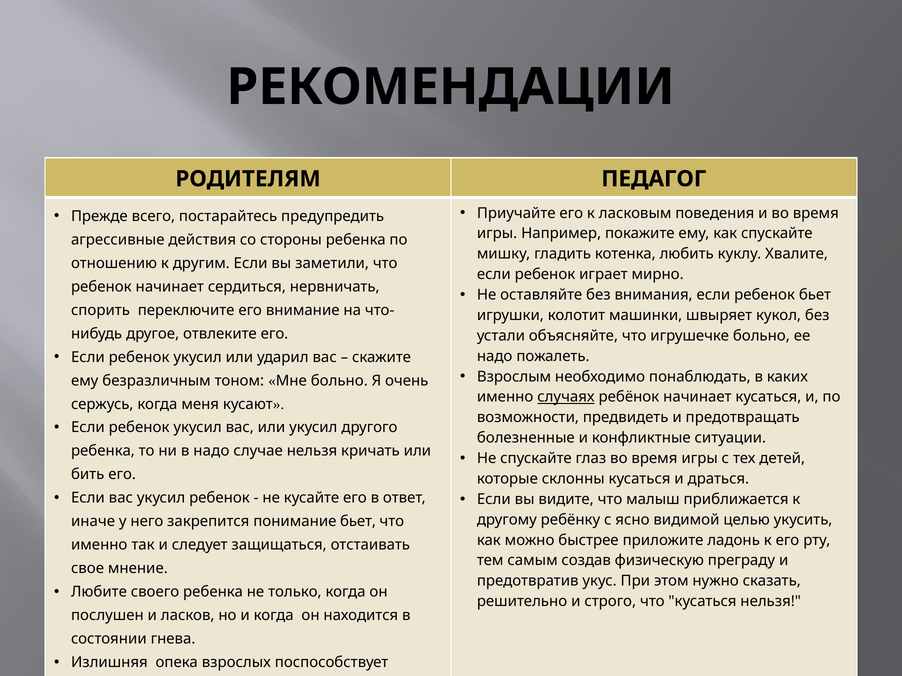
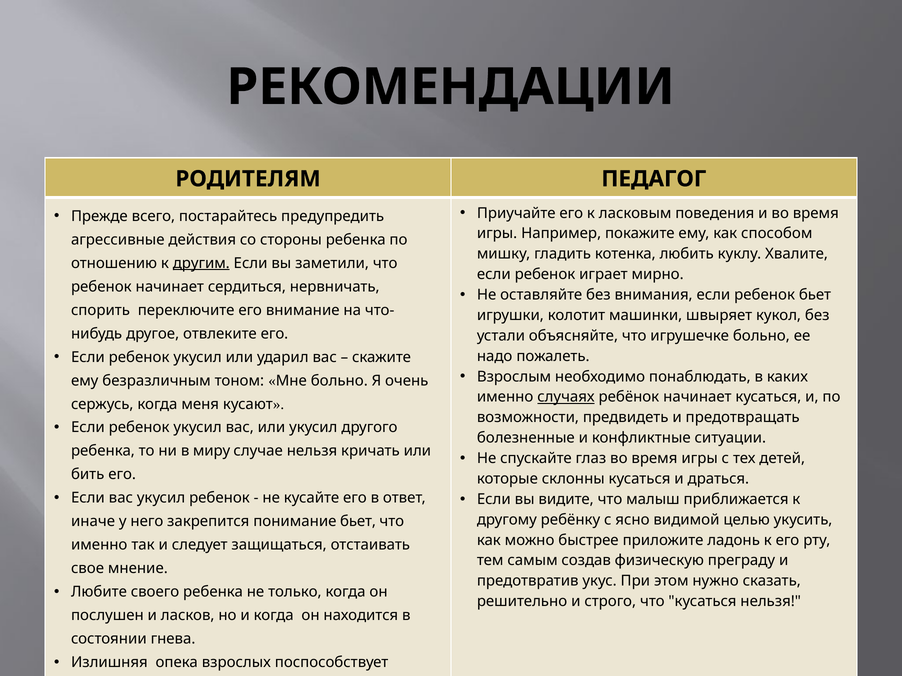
как спускайте: спускайте -> способом
другим underline: none -> present
в надо: надо -> миру
